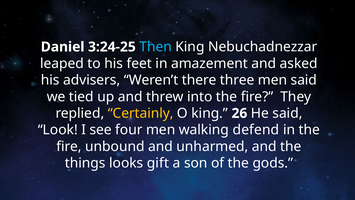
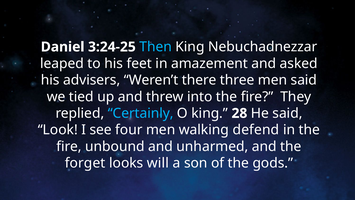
Certainly colour: yellow -> light blue
26: 26 -> 28
things: things -> forget
gift: gift -> will
